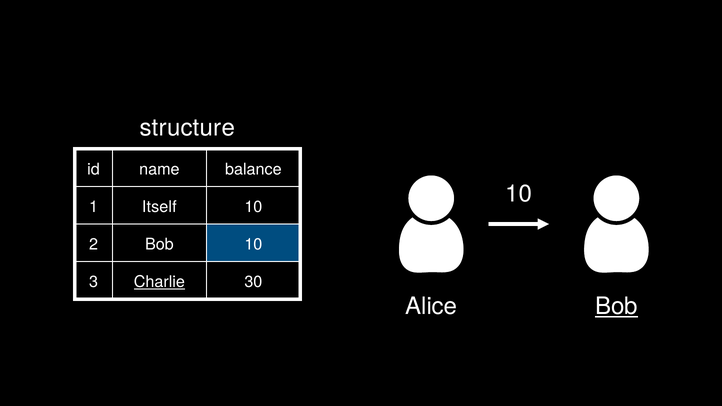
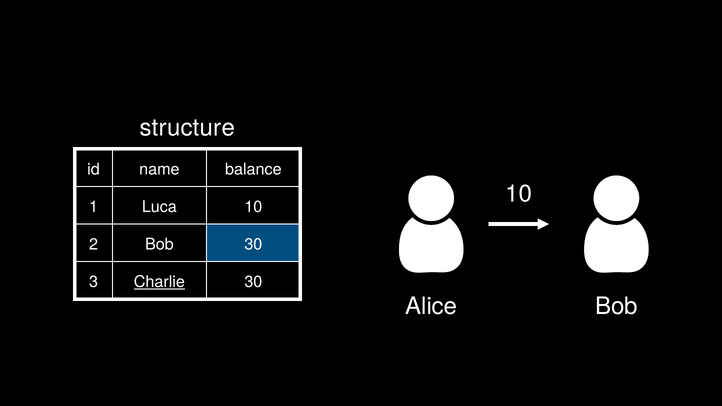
Itself: Itself -> Luca
2 Bob 10: 10 -> 30
Bob at (616, 306) underline: present -> none
